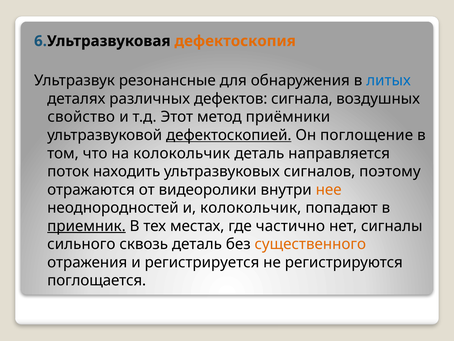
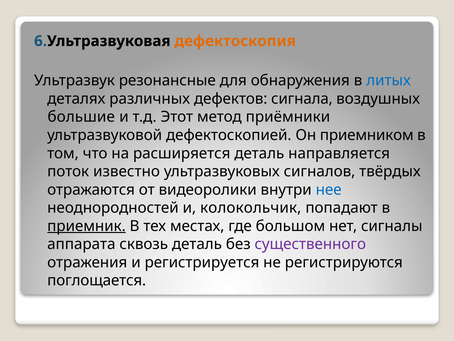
свойство: свойство -> большие
дефектоскопией underline: present -> none
поглощение: поглощение -> приемником
на колокольчик: колокольчик -> расширяется
находить: находить -> известно
поэтому: поэтому -> твёрдых
нее colour: orange -> blue
частично: частично -> большом
сильного: сильного -> аппарата
существенного colour: orange -> purple
